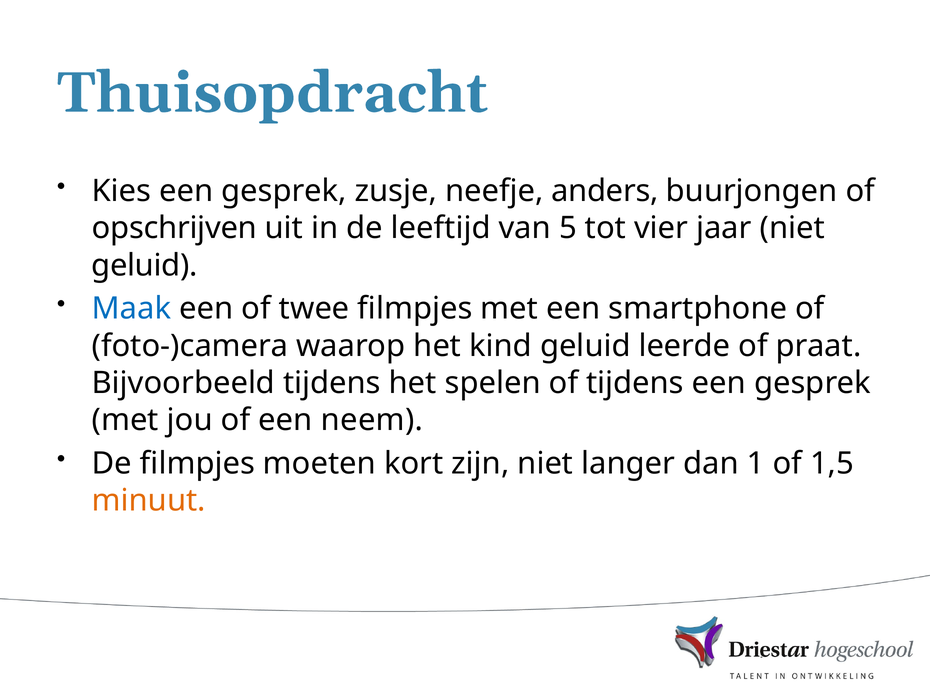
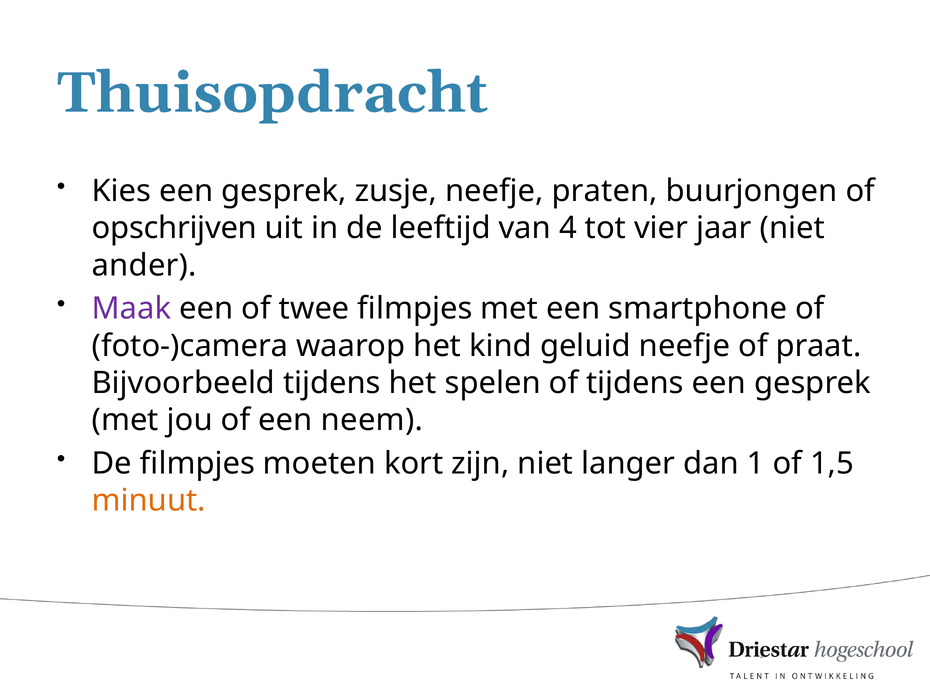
anders: anders -> praten
5: 5 -> 4
geluid at (144, 265): geluid -> ander
Maak colour: blue -> purple
geluid leerde: leerde -> neefje
